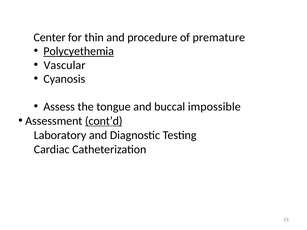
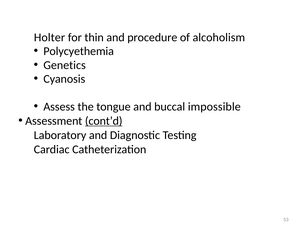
Center: Center -> Holter
premature: premature -> alcoholism
Polycyethemia underline: present -> none
Vascular: Vascular -> Genetics
